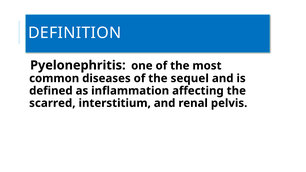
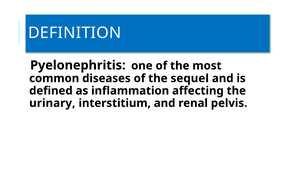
scarred: scarred -> urinary
